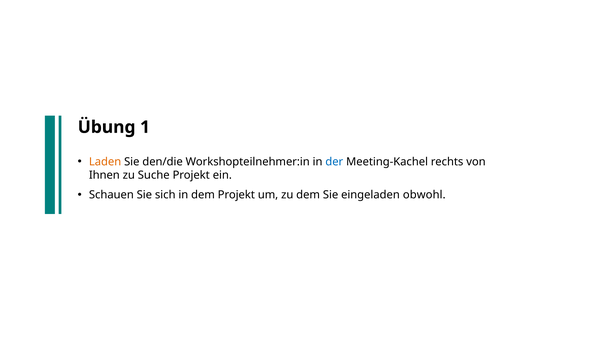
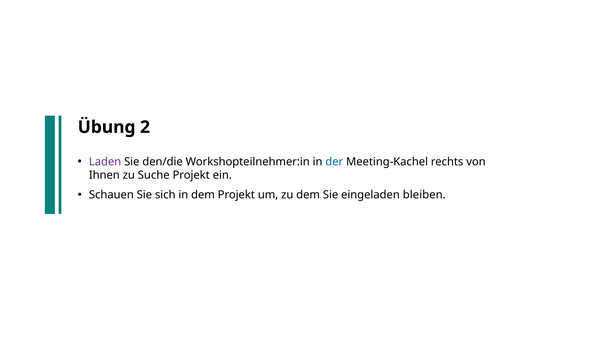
1: 1 -> 2
Laden colour: orange -> purple
obwohl: obwohl -> bleiben
